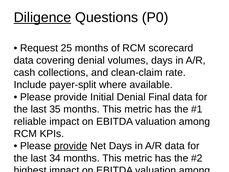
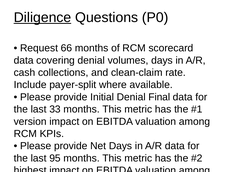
25: 25 -> 66
35: 35 -> 33
reliable: reliable -> version
provide at (71, 146) underline: present -> none
34: 34 -> 95
